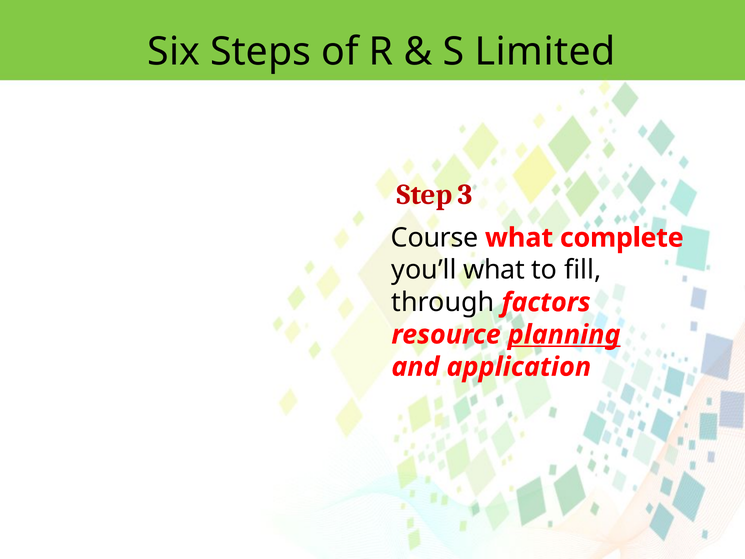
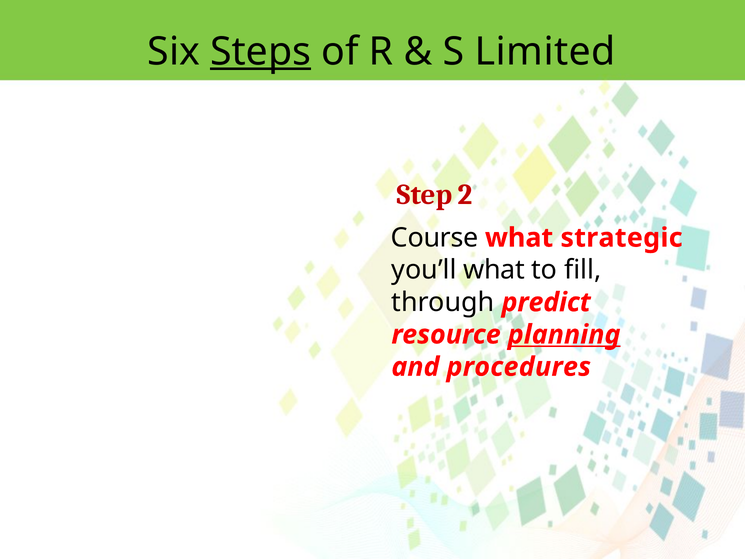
Steps underline: none -> present
3: 3 -> 2
complete: complete -> strategic
factors: factors -> predict
application: application -> procedures
